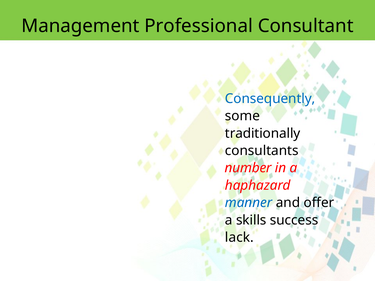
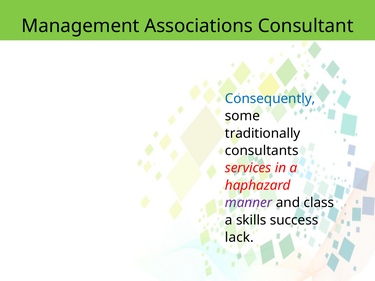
Professional: Professional -> Associations
number: number -> services
manner colour: blue -> purple
offer: offer -> class
